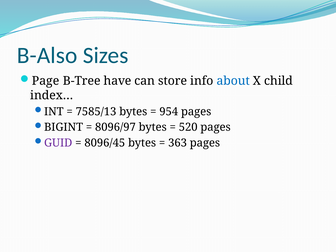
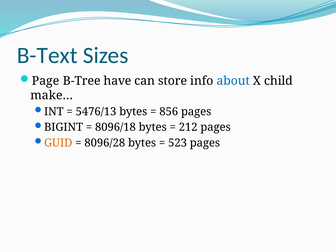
B-Also: B-Also -> B-Text
index…: index… -> make…
7585/13: 7585/13 -> 5476/13
954: 954 -> 856
8096/97: 8096/97 -> 8096/18
520: 520 -> 212
GUID colour: purple -> orange
8096/45: 8096/45 -> 8096/28
363: 363 -> 523
